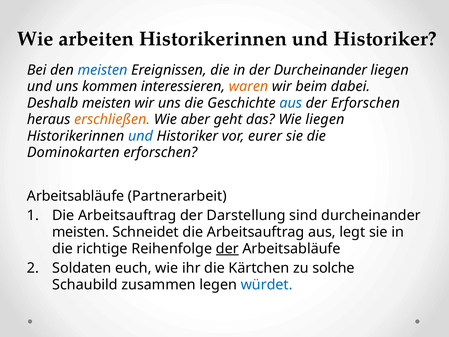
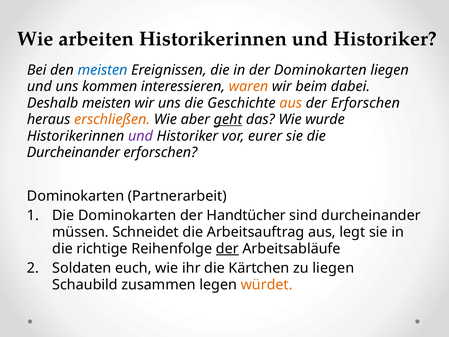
der Durcheinander: Durcheinander -> Dominokarten
aus at (291, 103) colour: blue -> orange
geht underline: none -> present
Wie liegen: liegen -> wurde
und at (140, 136) colour: blue -> purple
Dominokarten at (73, 152): Dominokarten -> Durcheinander
Arbeitsabläufe at (76, 196): Arbeitsabläufe -> Dominokarten
Arbeitsauftrag at (127, 215): Arbeitsauftrag -> Dominokarten
Darstellung: Darstellung -> Handtücher
meisten at (81, 232): meisten -> müssen
zu solche: solche -> liegen
würdet colour: blue -> orange
